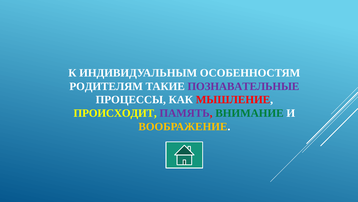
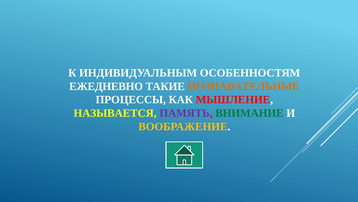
РОДИТЕЛЯМ: РОДИТЕЛЯМ -> ЕЖЕДНЕВНО
ПОЗНАВАТЕЛЬНЫЕ colour: purple -> orange
ПРОИСХОДИТ: ПРОИСХОДИТ -> НАЗЫВАЕТСЯ
